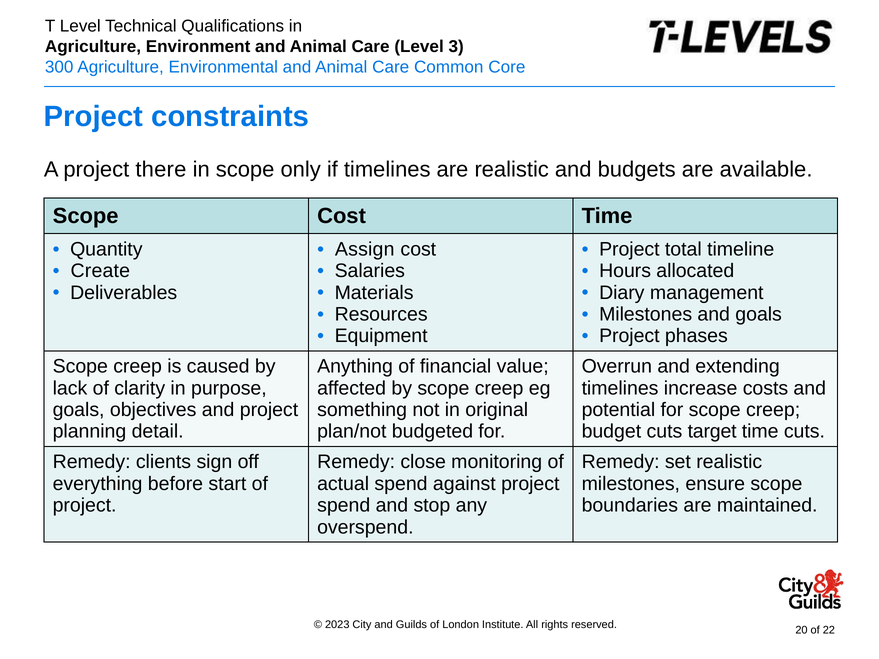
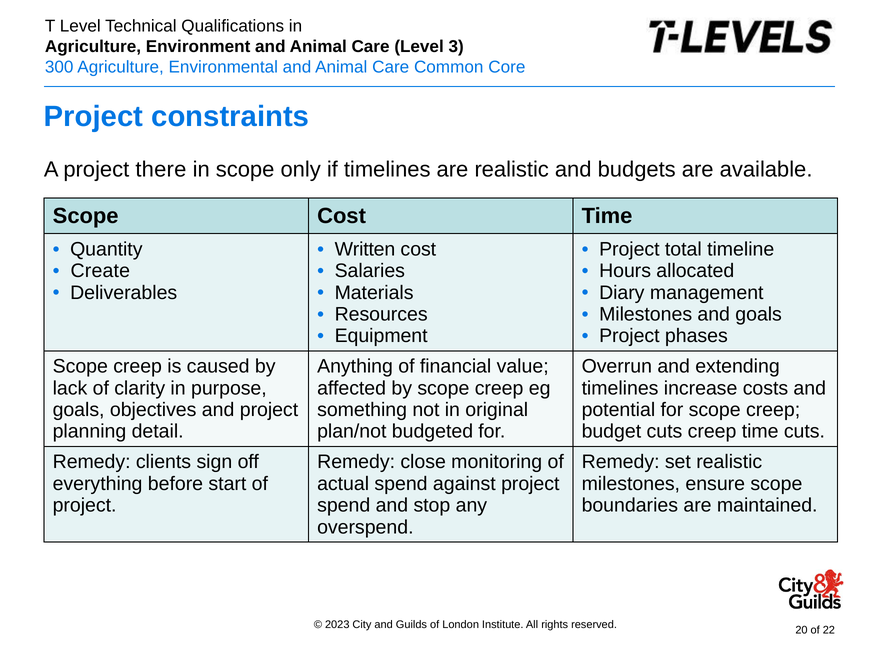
Assign: Assign -> Written
cuts target: target -> creep
